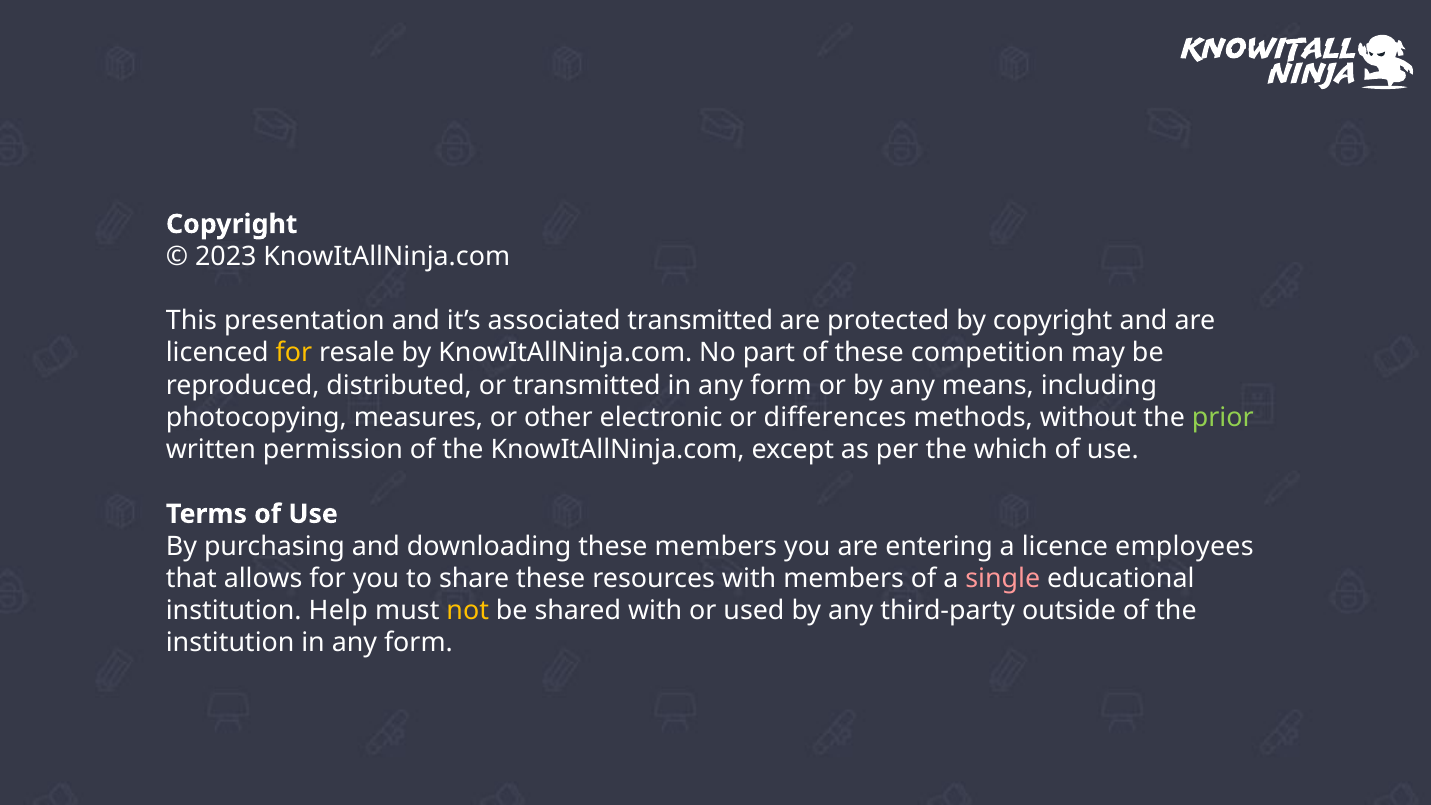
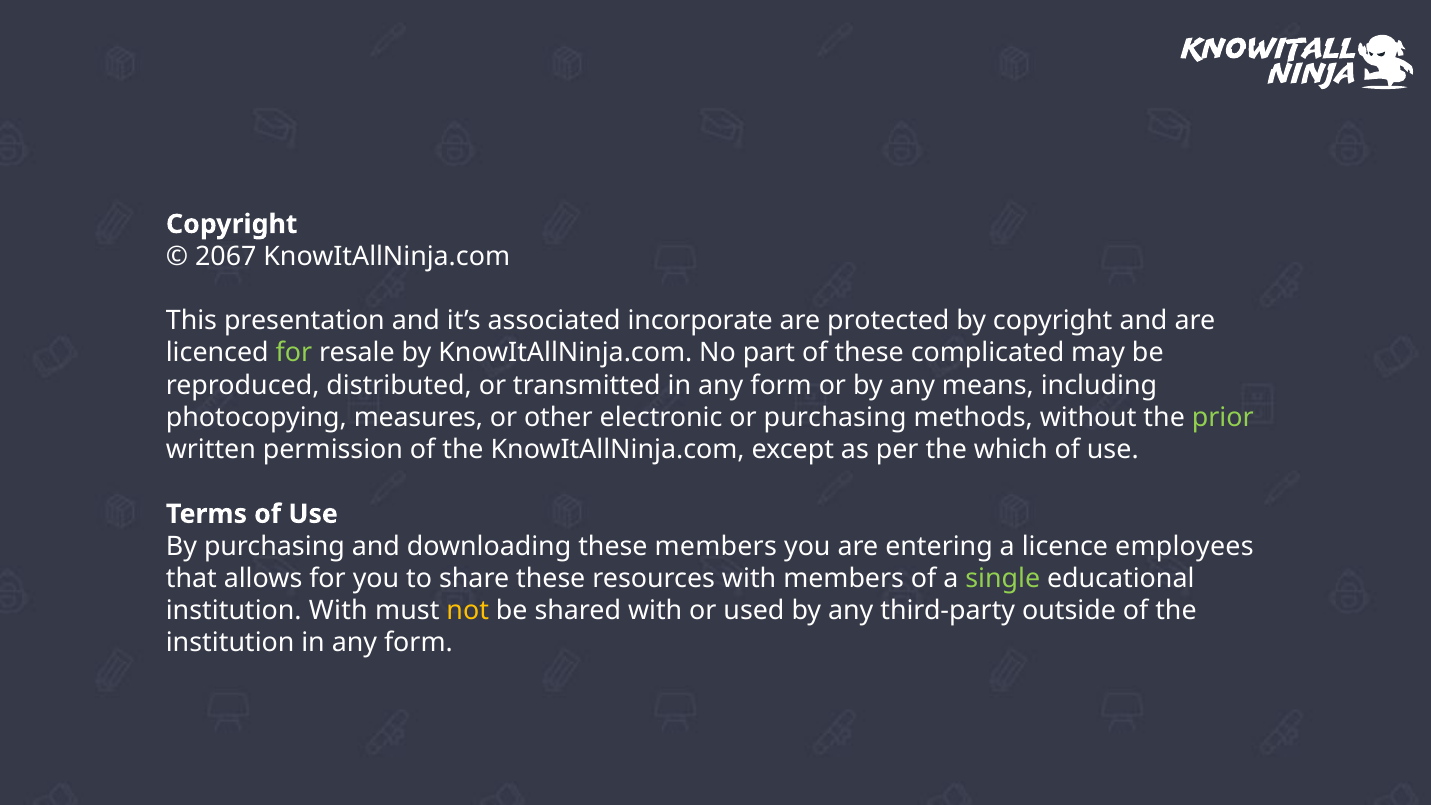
2023: 2023 -> 2067
associated transmitted: transmitted -> incorporate
for at (294, 353) colour: yellow -> light green
competition: competition -> complicated
or differences: differences -> purchasing
single colour: pink -> light green
institution Help: Help -> With
